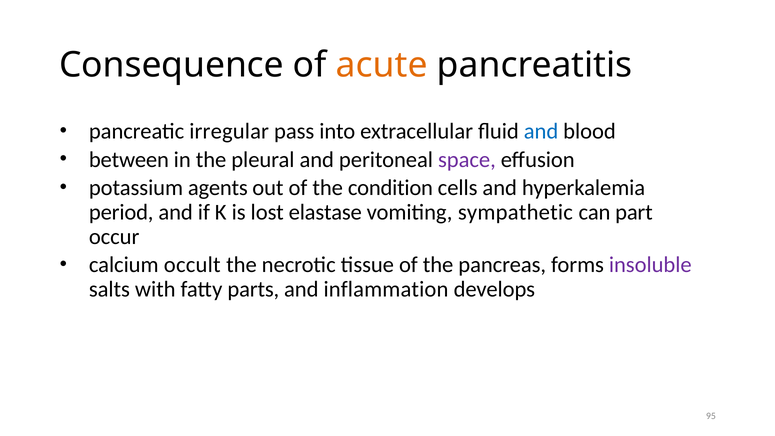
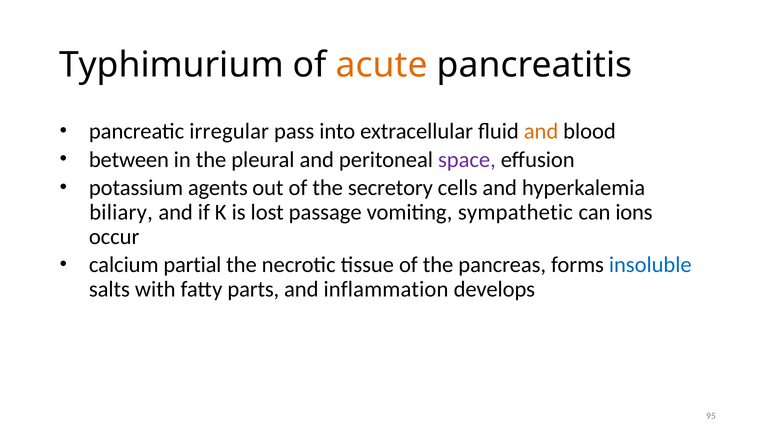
Consequence: Consequence -> Typhimurium
and at (541, 131) colour: blue -> orange
condition: condition -> secretory
period: period -> biliary
elastase: elastase -> passage
part: part -> ions
occult: occult -> partial
insoluble colour: purple -> blue
